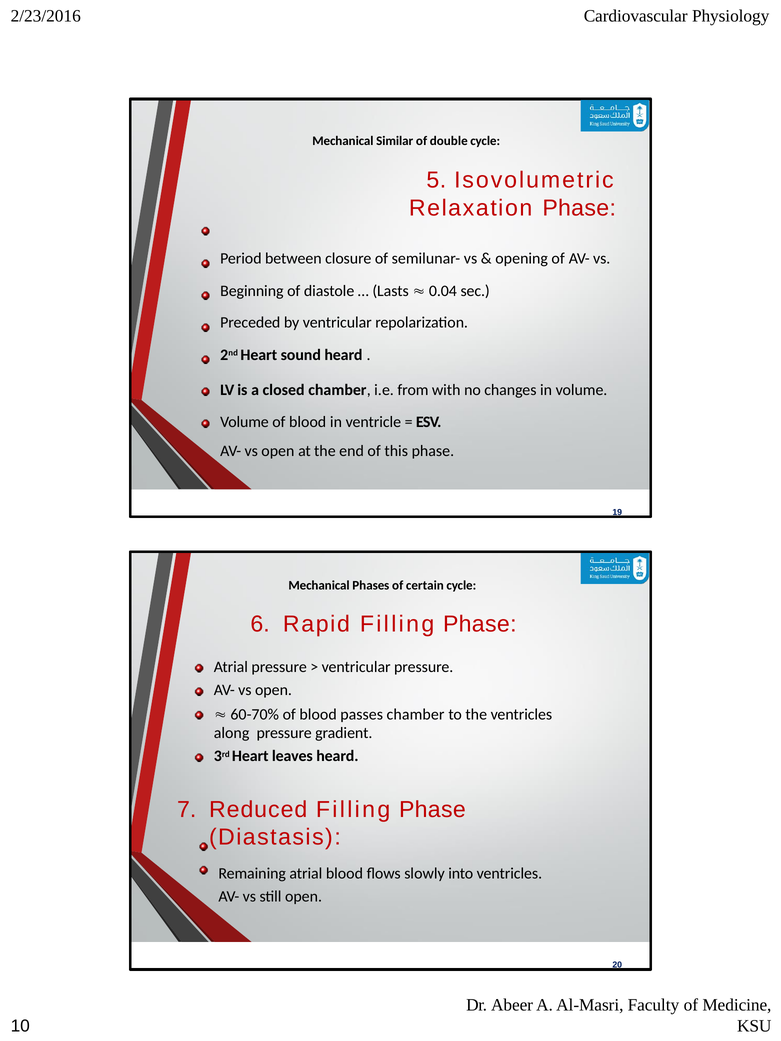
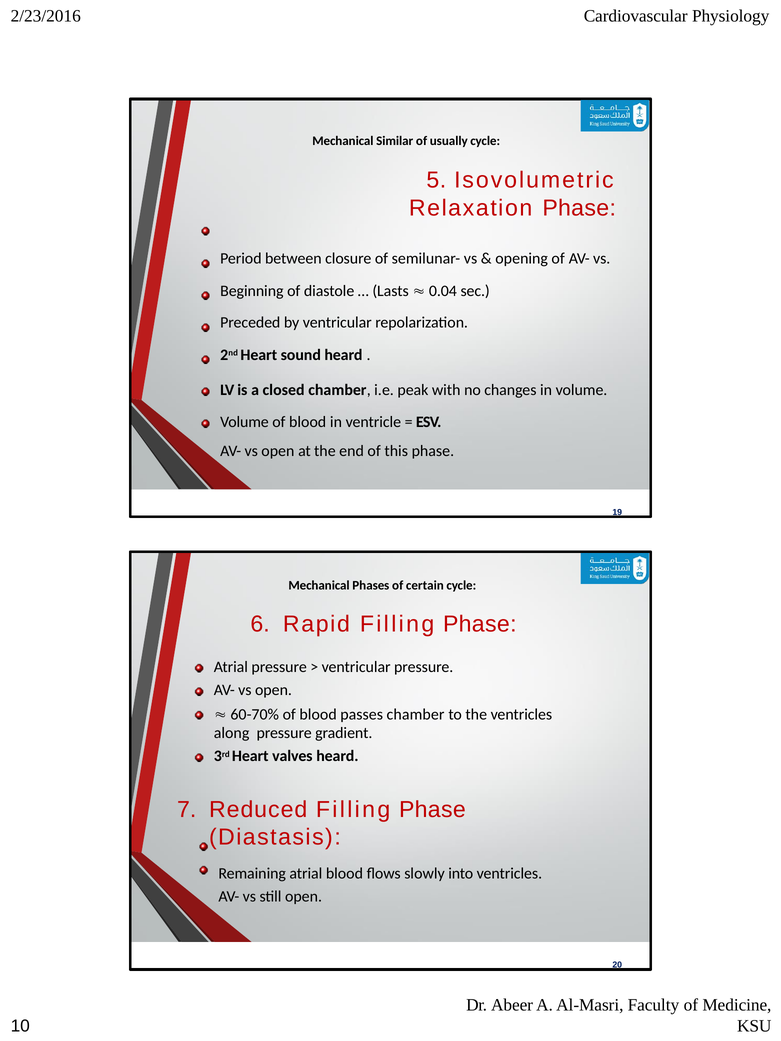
double: double -> usually
from: from -> peak
leaves: leaves -> valves
